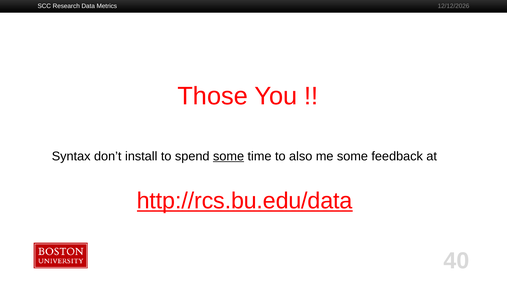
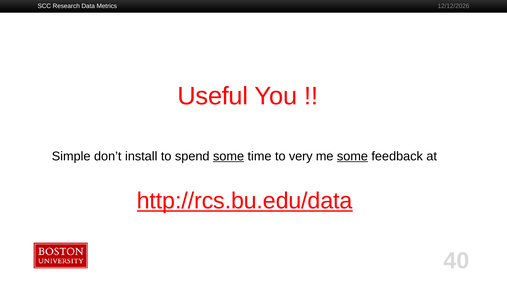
Those: Those -> Useful
Syntax: Syntax -> Simple
also: also -> very
some at (352, 156) underline: none -> present
